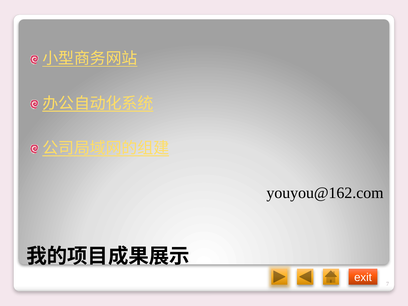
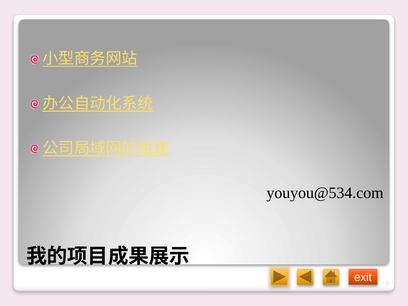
youyou@162.com: youyou@162.com -> youyou@534.com
